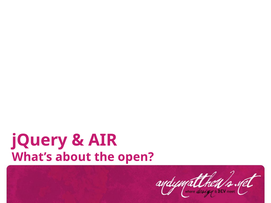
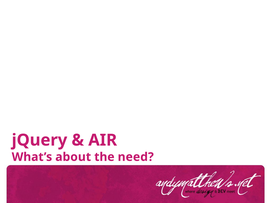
open: open -> need
